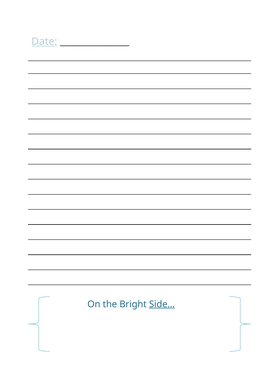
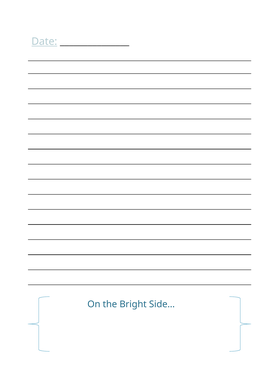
Side… underline: present -> none
